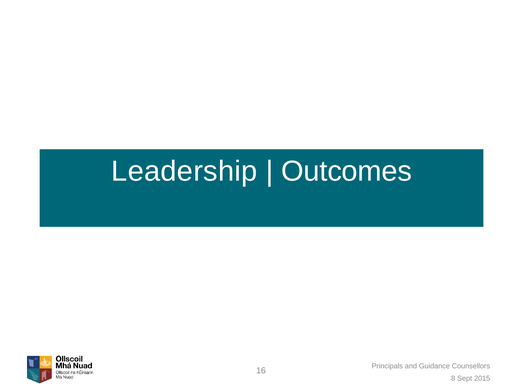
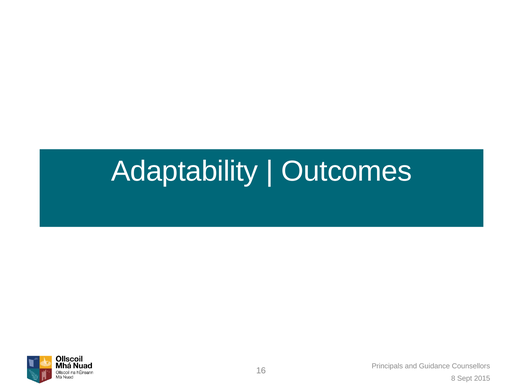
Leadership: Leadership -> Adaptability
